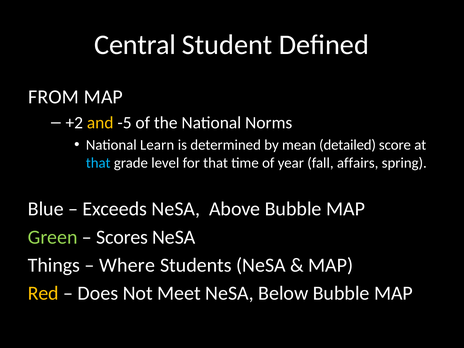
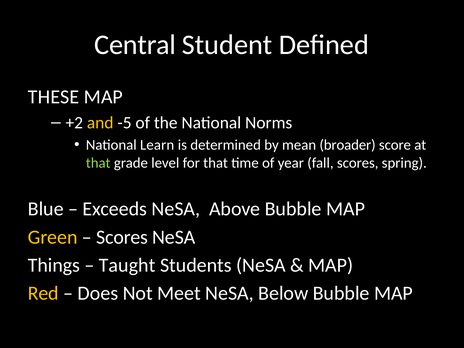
FROM: FROM -> THESE
detailed: detailed -> broader
that at (98, 163) colour: light blue -> light green
fall affairs: affairs -> scores
Green colour: light green -> yellow
Where: Where -> Taught
